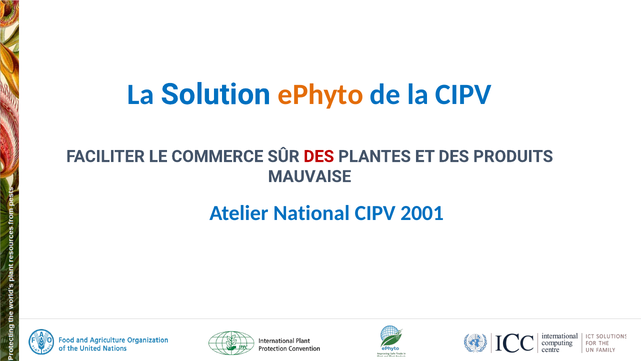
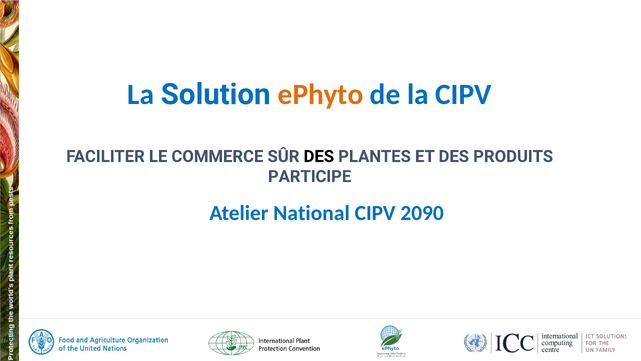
DES at (319, 156) colour: red -> black
MAUVAISE: MAUVAISE -> PARTICIPE
2001: 2001 -> 2090
